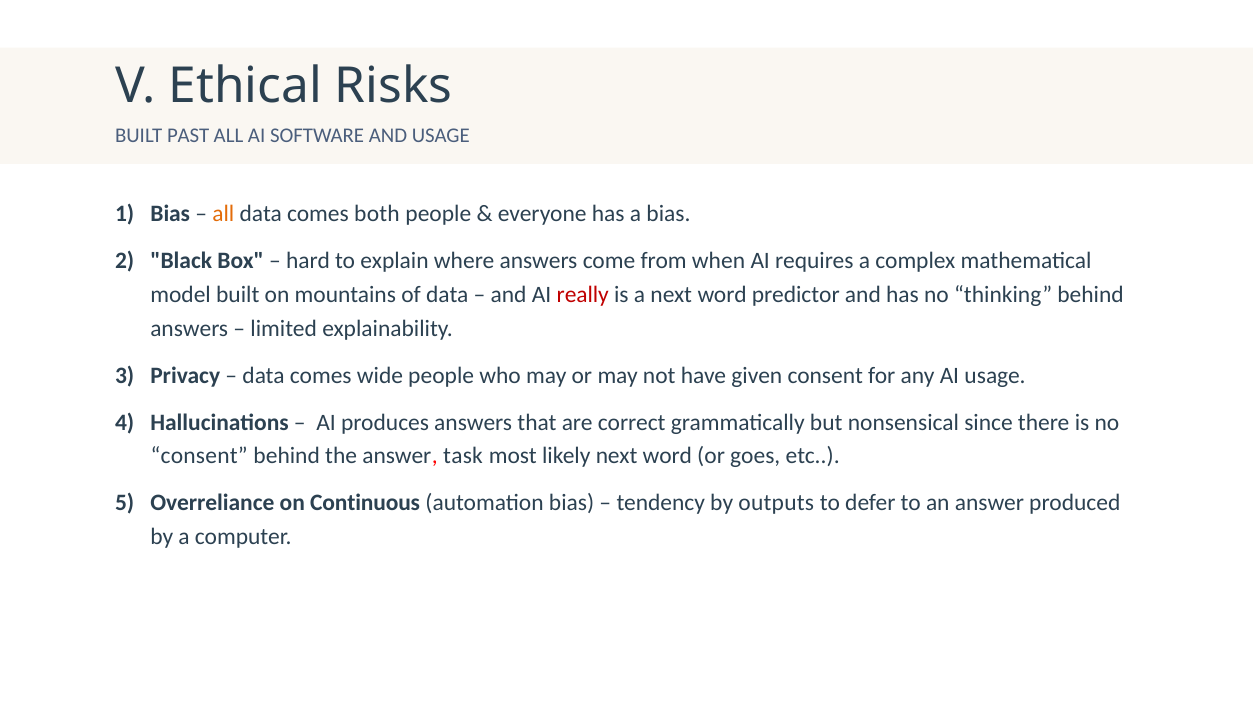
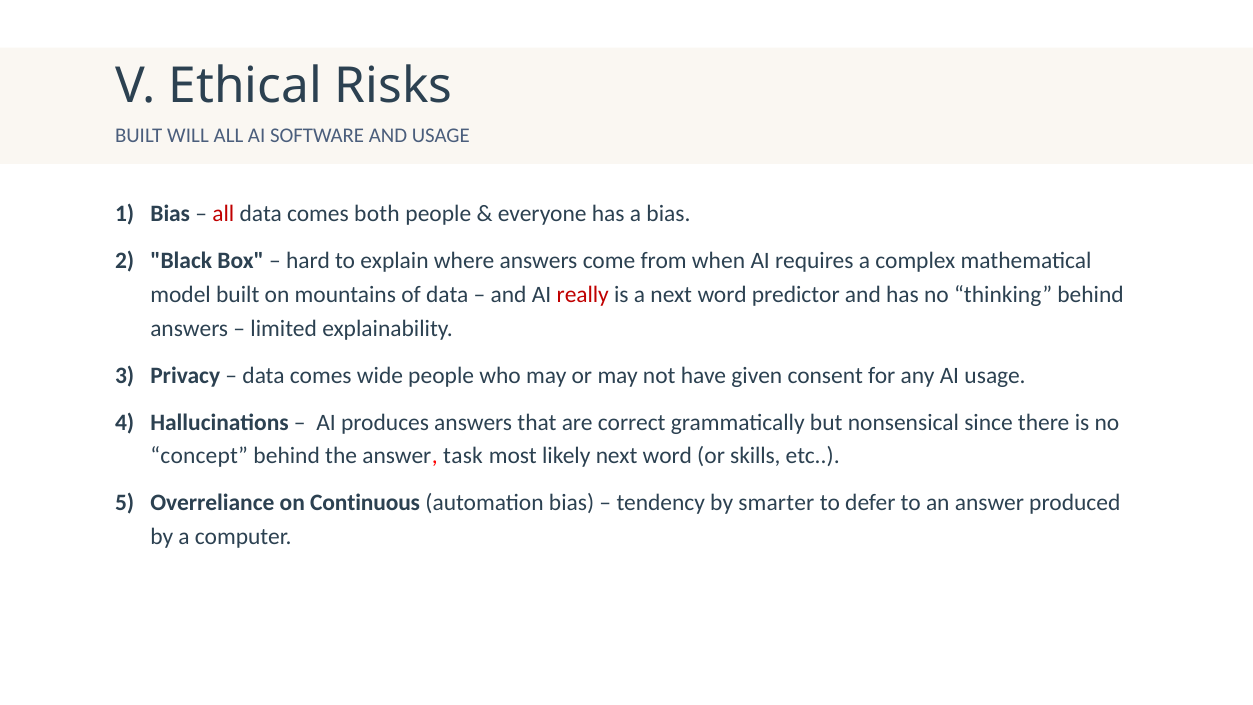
PAST: PAST -> WILL
all at (223, 214) colour: orange -> red
consent at (199, 456): consent -> concept
goes: goes -> skills
outputs: outputs -> smarter
